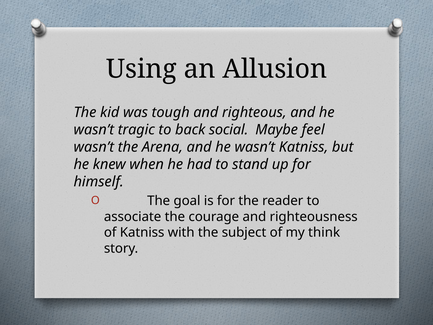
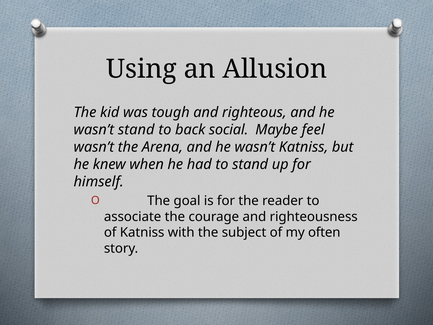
wasn’t tragic: tragic -> stand
think: think -> often
